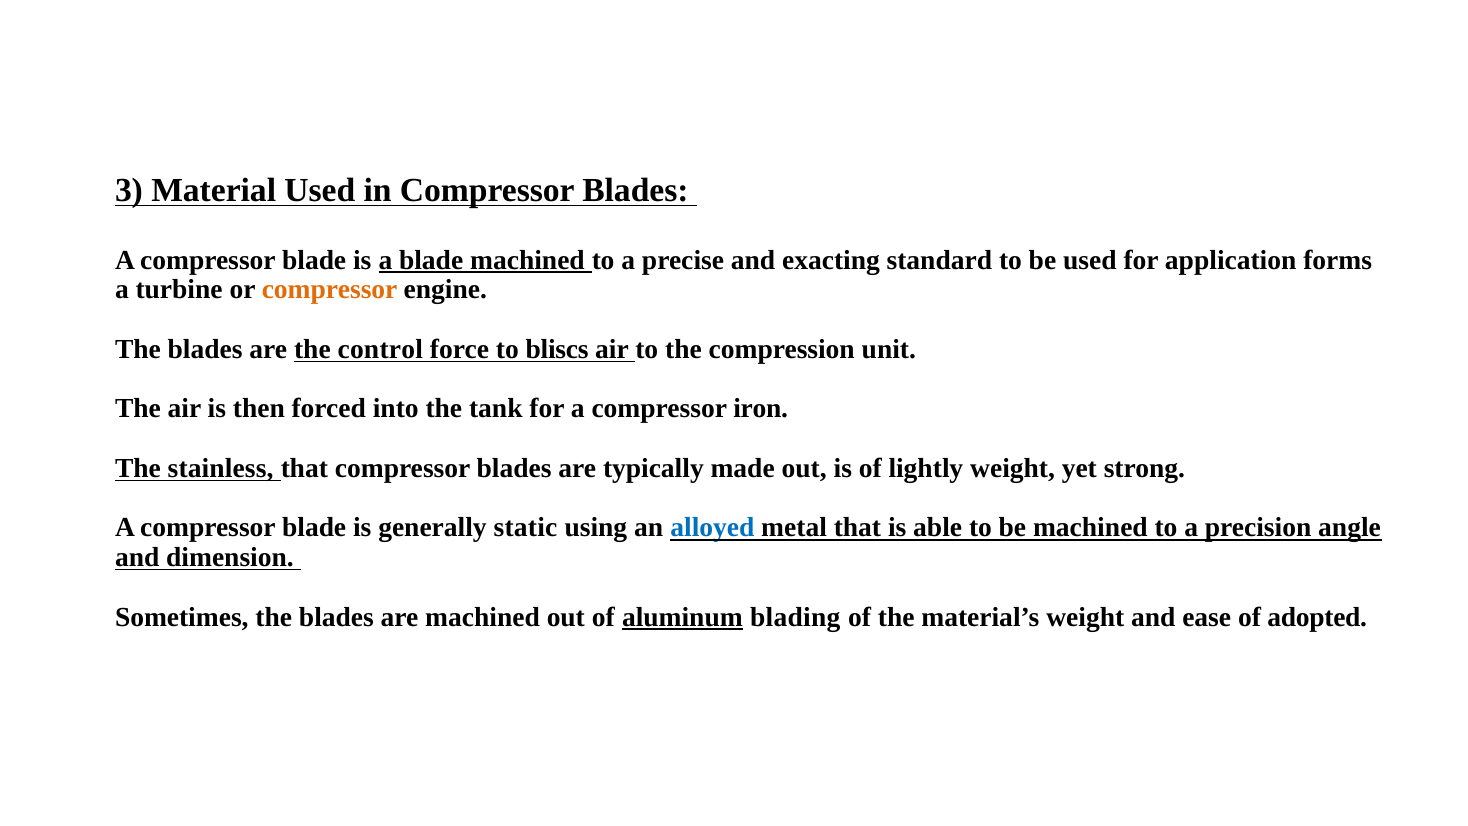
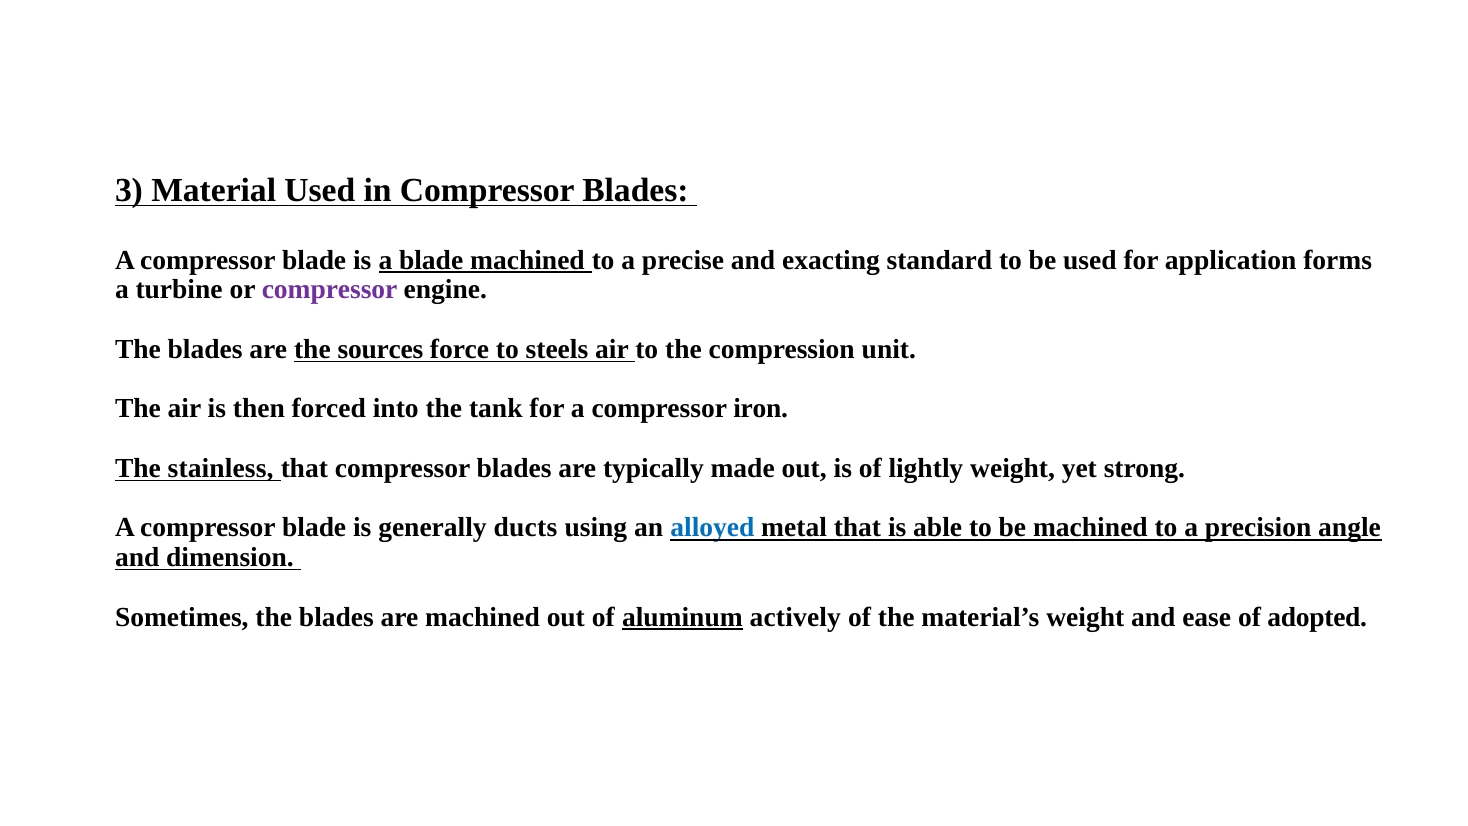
compressor at (330, 290) colour: orange -> purple
control: control -> sources
bliscs: bliscs -> steels
static: static -> ducts
blading: blading -> actively
